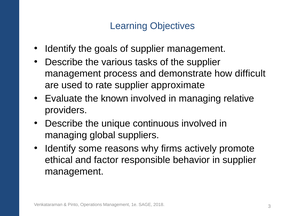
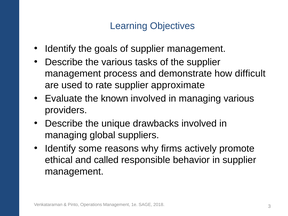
managing relative: relative -> various
continuous: continuous -> drawbacks
factor: factor -> called
